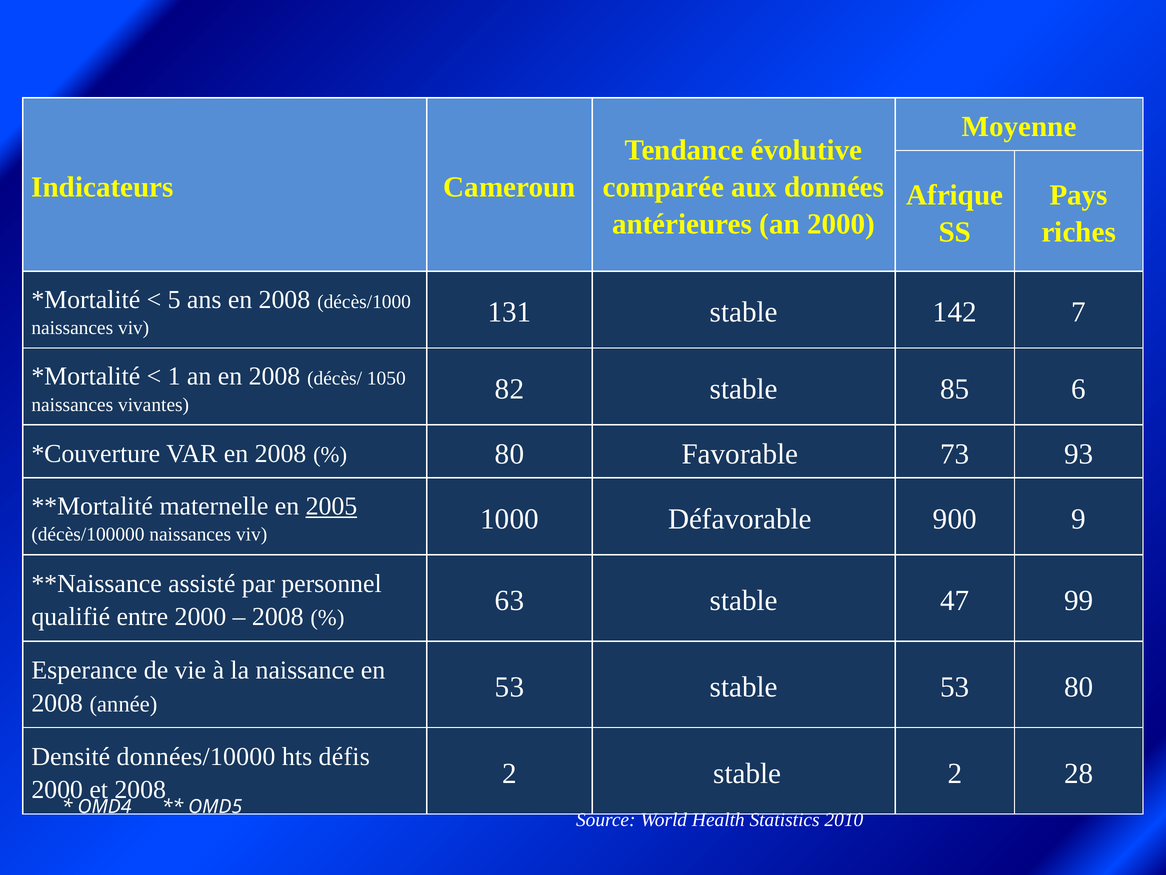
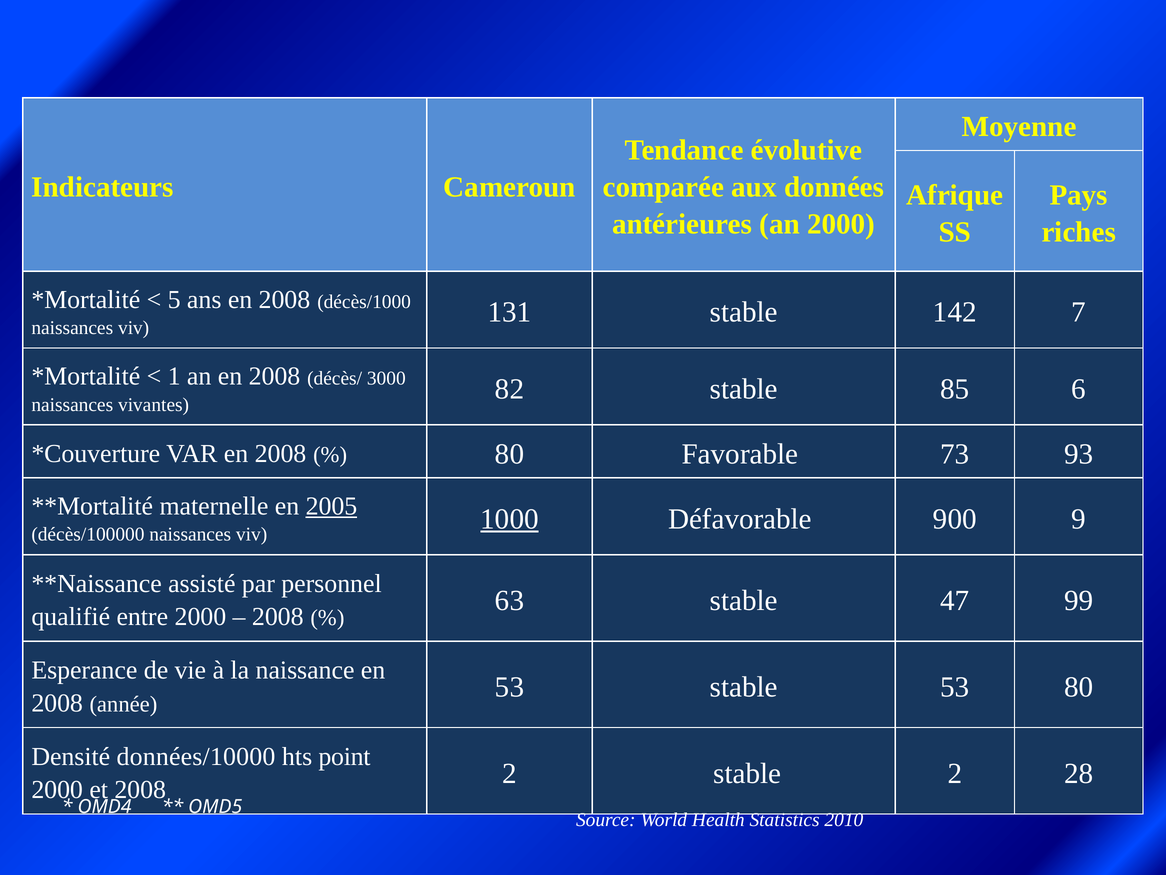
1050: 1050 -> 3000
1000 underline: none -> present
défis: défis -> point
